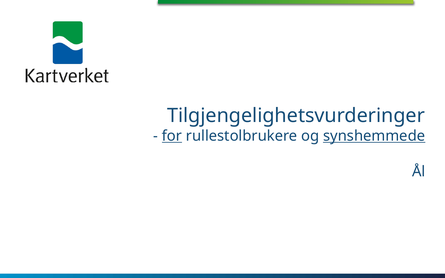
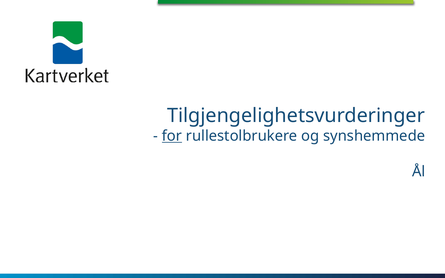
synshemmede underline: present -> none
